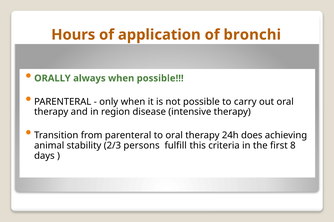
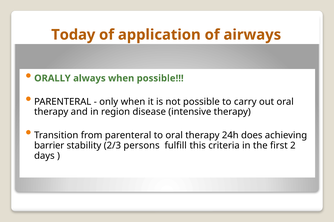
Hours: Hours -> Today
bronchi: bronchi -> airways
animal: animal -> barrier
8: 8 -> 2
